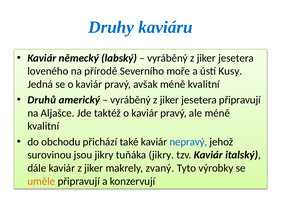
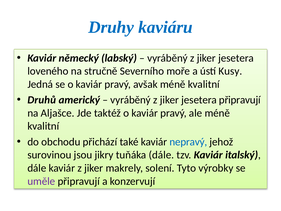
přírodě: přírodě -> stručně
tuňáka jikry: jikry -> dále
zvaný: zvaný -> solení
uměle colour: orange -> purple
